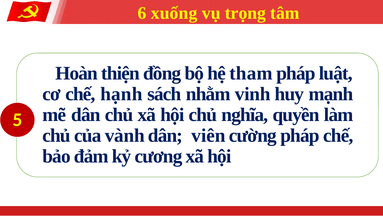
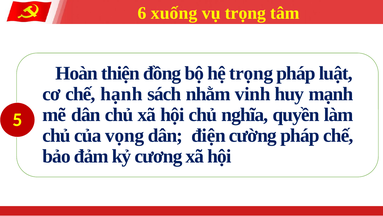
hệ tham: tham -> trọng
vành: vành -> vọng
viên: viên -> điện
